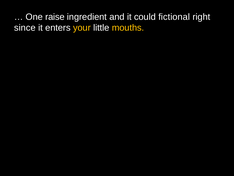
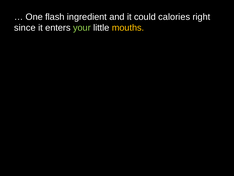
raise: raise -> flash
fictional: fictional -> calories
your colour: yellow -> light green
